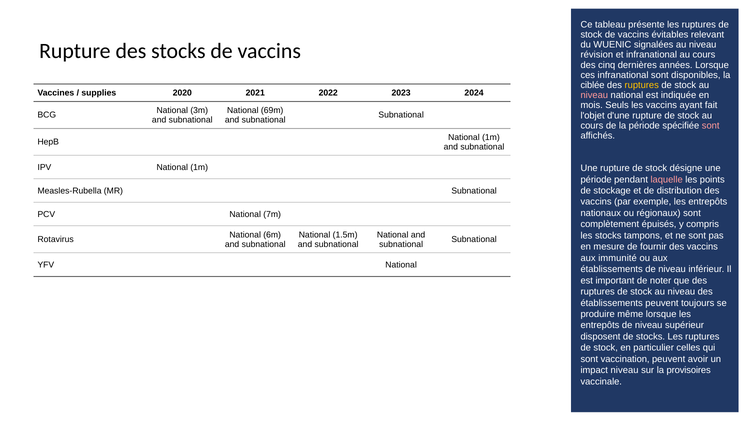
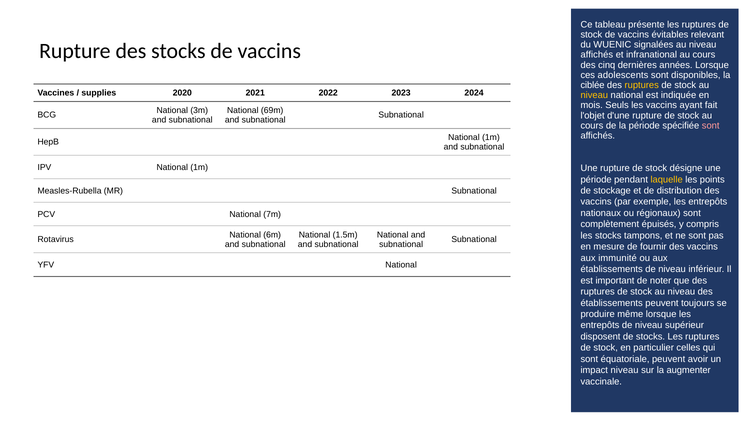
révision at (597, 55): révision -> affichés
ces infranational: infranational -> adolescents
niveau at (594, 95) colour: pink -> yellow
laquelle colour: pink -> yellow
vaccination: vaccination -> équatoriale
provisoires: provisoires -> augmenter
